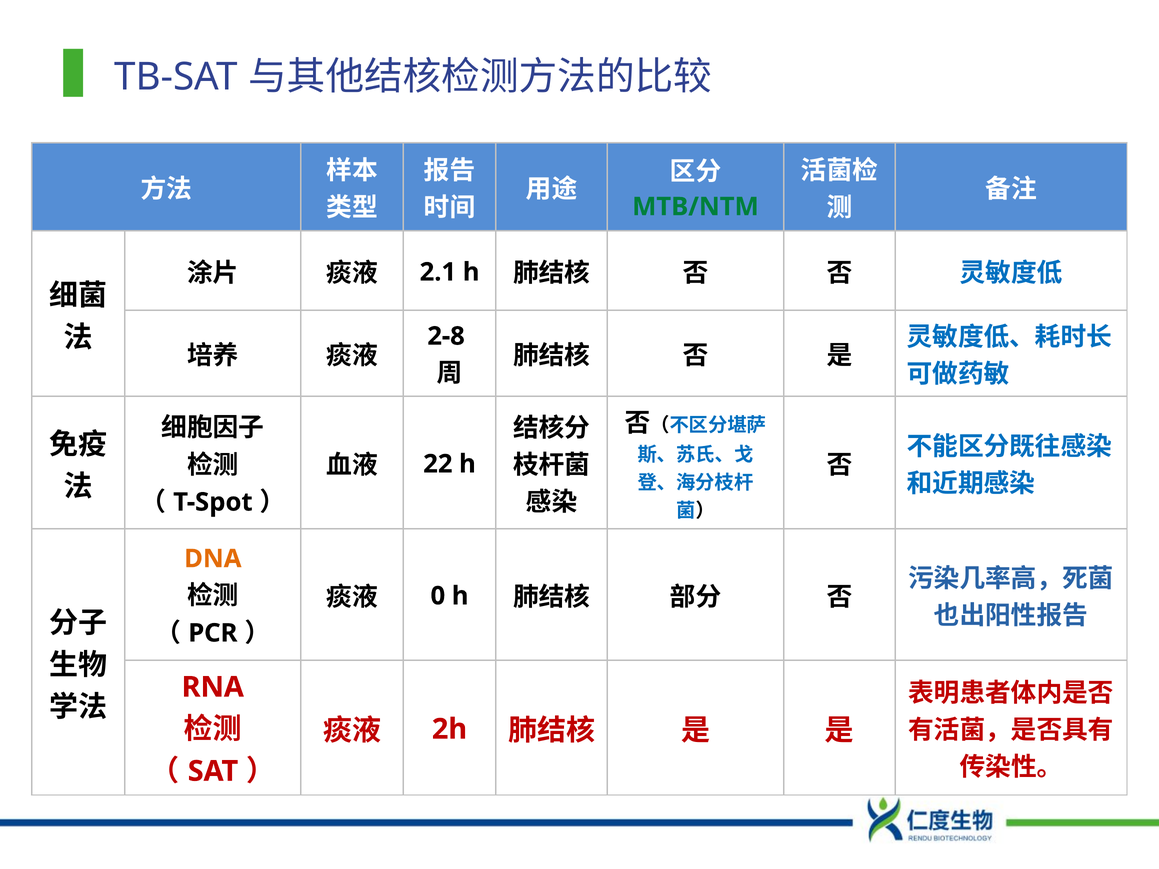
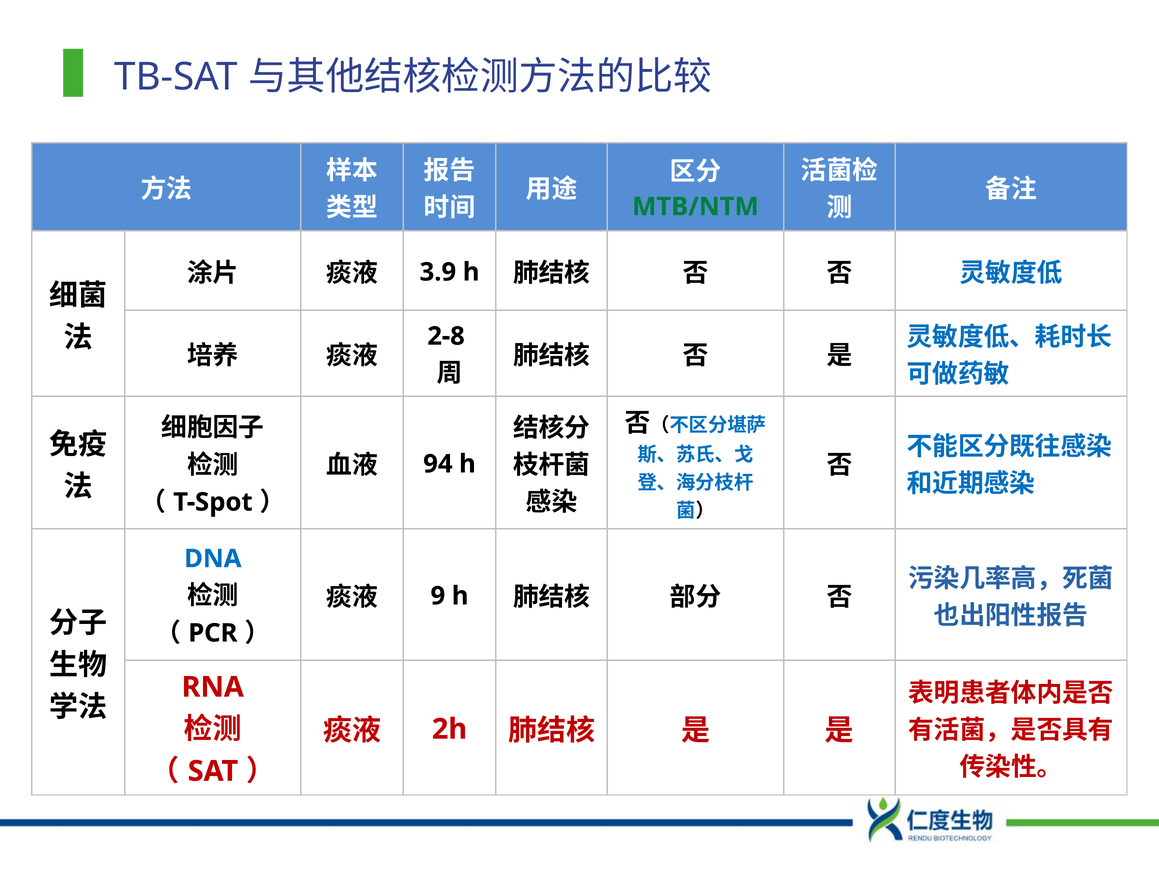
2.1: 2.1 -> 3.9
22: 22 -> 94
DNA colour: orange -> blue
0: 0 -> 9
